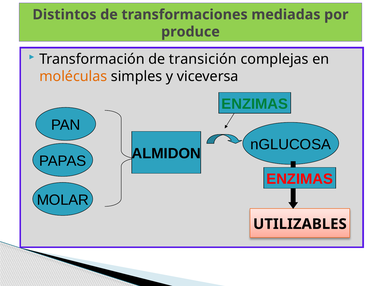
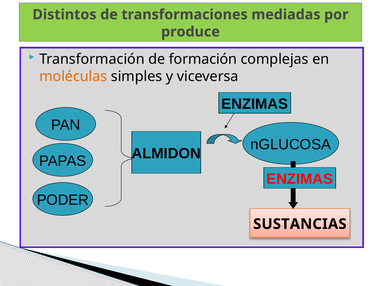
transición: transición -> formación
ENZIMAS at (255, 104) colour: green -> black
MOLAR: MOLAR -> PODER
UTILIZABLES: UTILIZABLES -> SUSTANCIAS
